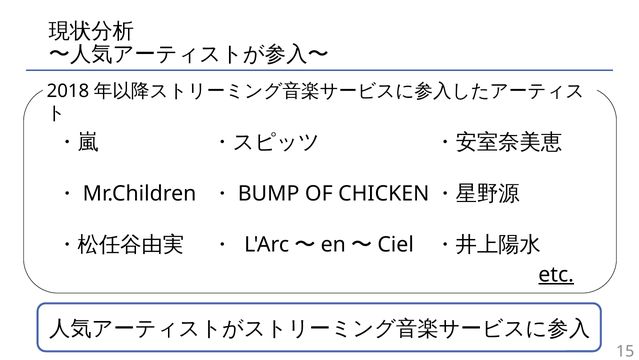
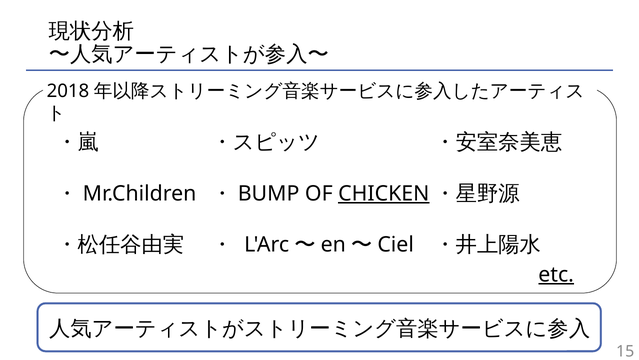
CHICKEN underline: none -> present
